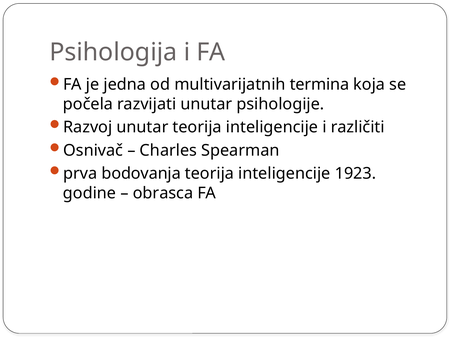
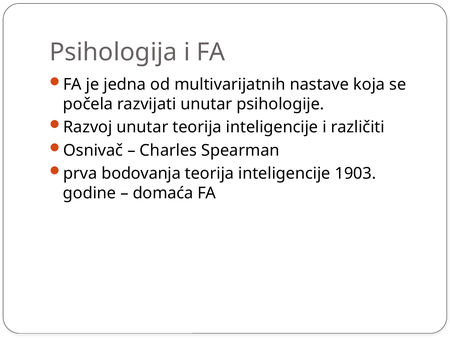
termina: termina -> nastave
1923: 1923 -> 1903
obrasca: obrasca -> domaća
